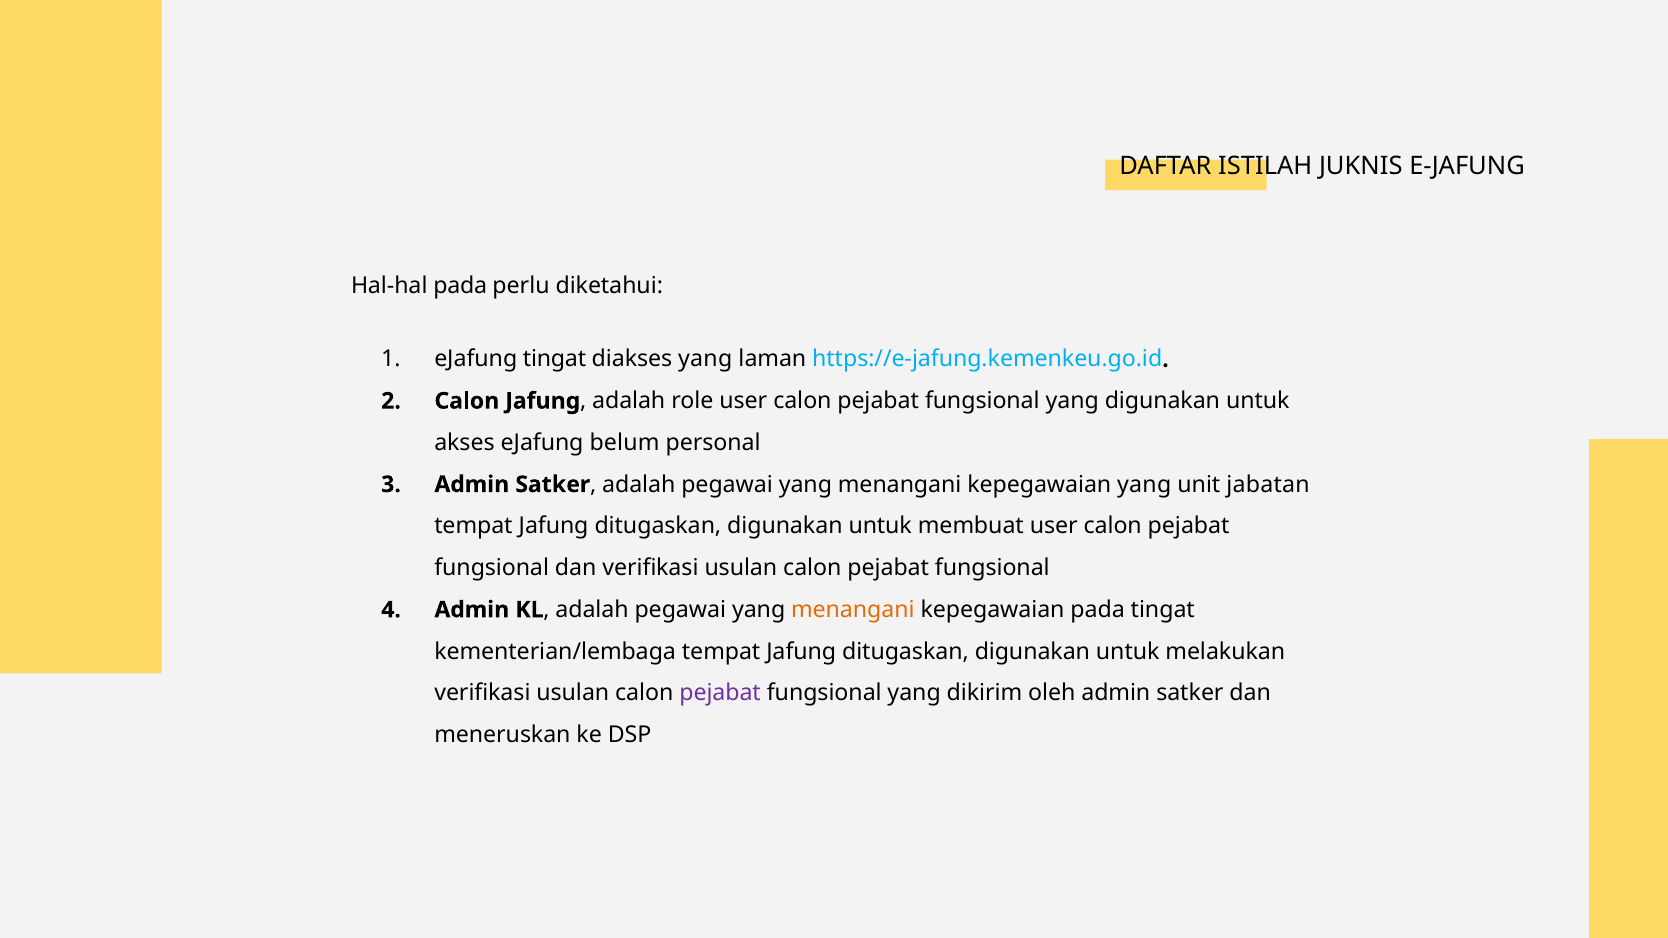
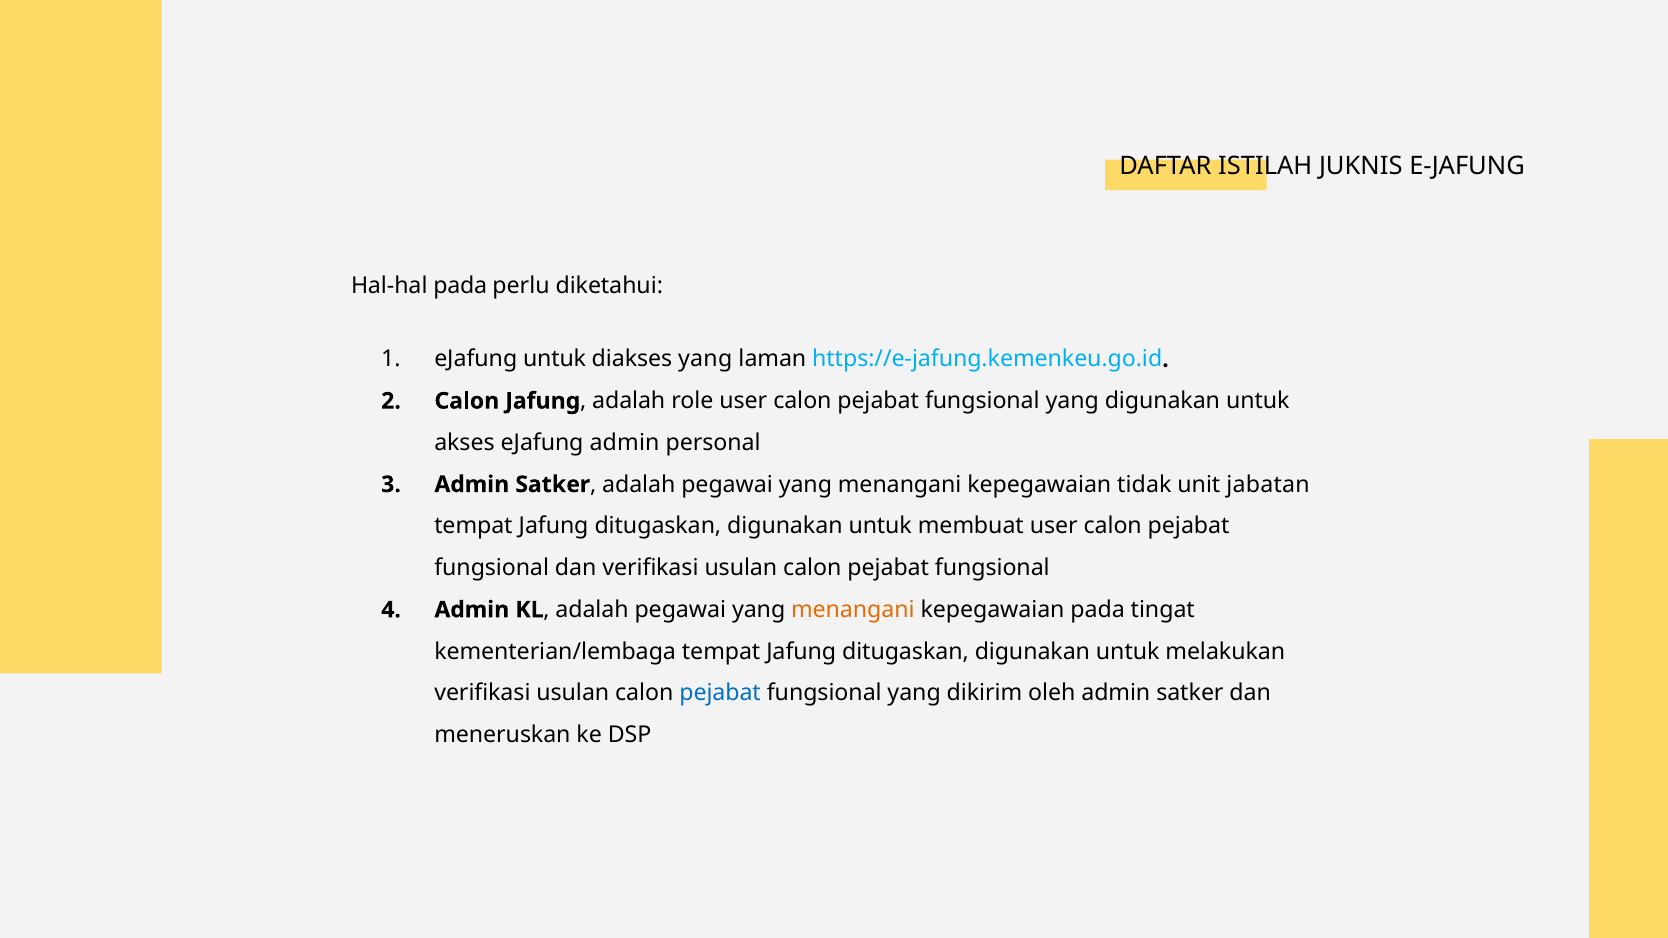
eJafung tingat: tingat -> untuk
eJafung belum: belum -> admin
kepegawaian yang: yang -> tidak
pejabat at (720, 693) colour: purple -> blue
